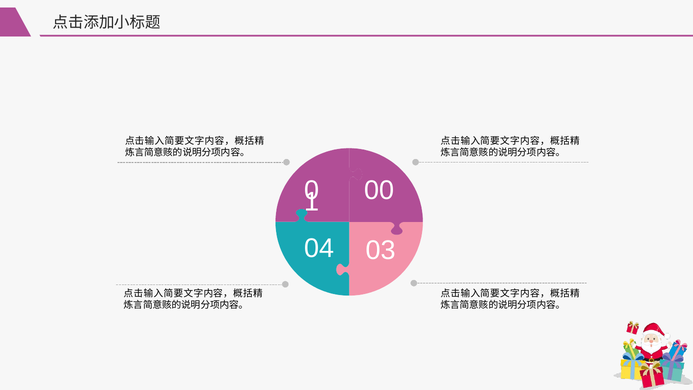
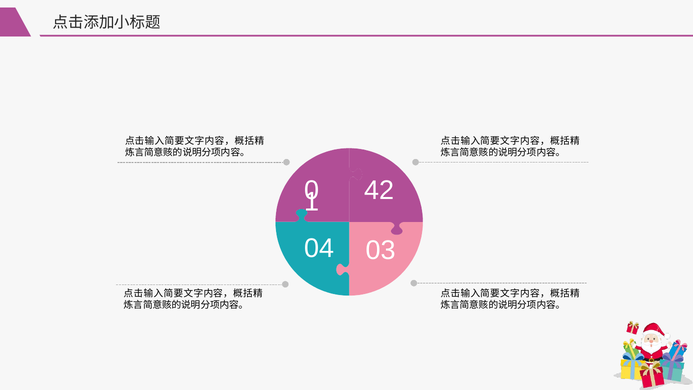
00: 00 -> 42
